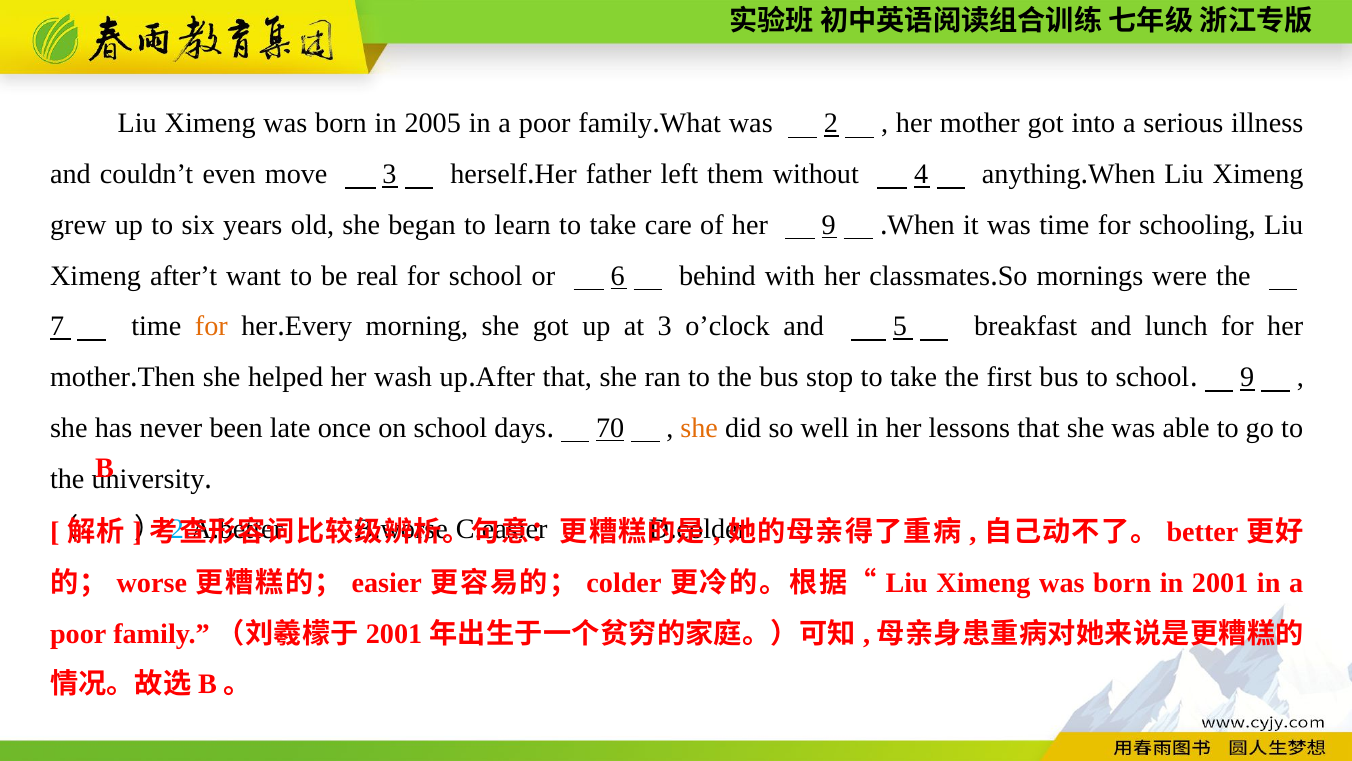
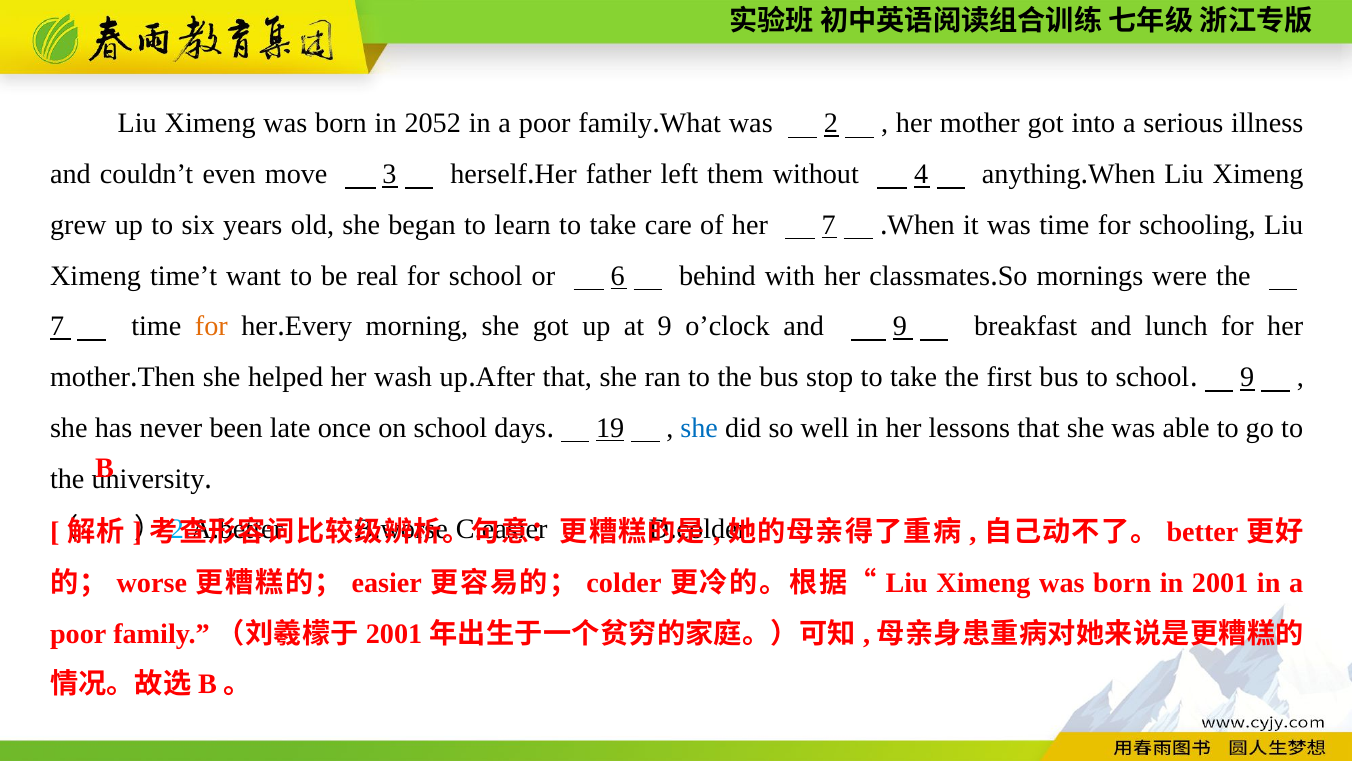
2005: 2005 -> 2052
her 9: 9 -> 7
after’t: after’t -> time’t
at 3: 3 -> 9
and 5: 5 -> 9
70: 70 -> 19
she at (699, 428) colour: orange -> blue
